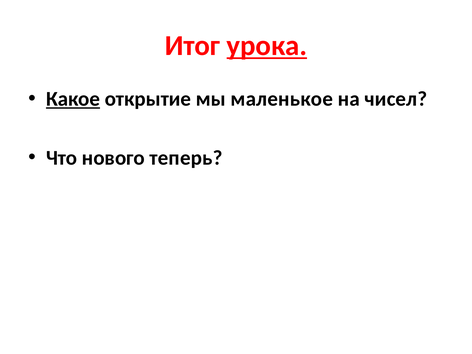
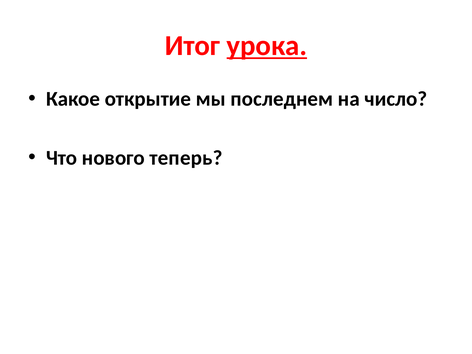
Какое underline: present -> none
маленькое: маленькое -> последнем
чисел: чисел -> число
